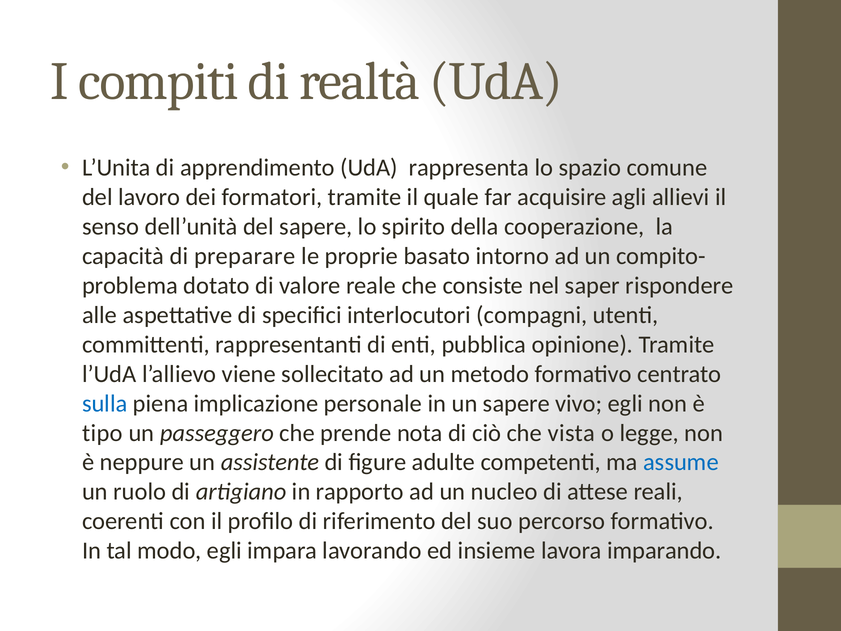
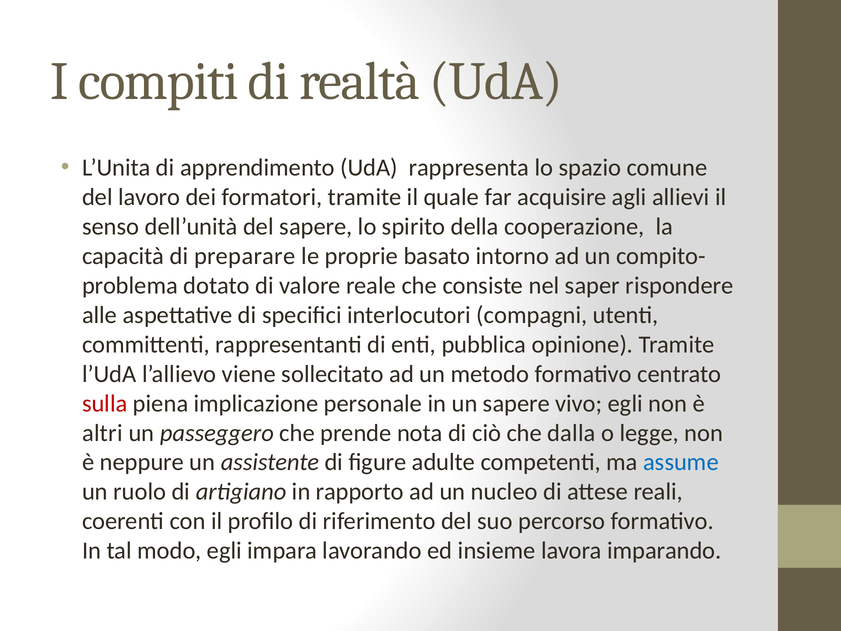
sulla colour: blue -> red
tipo: tipo -> altri
vista: vista -> dalla
